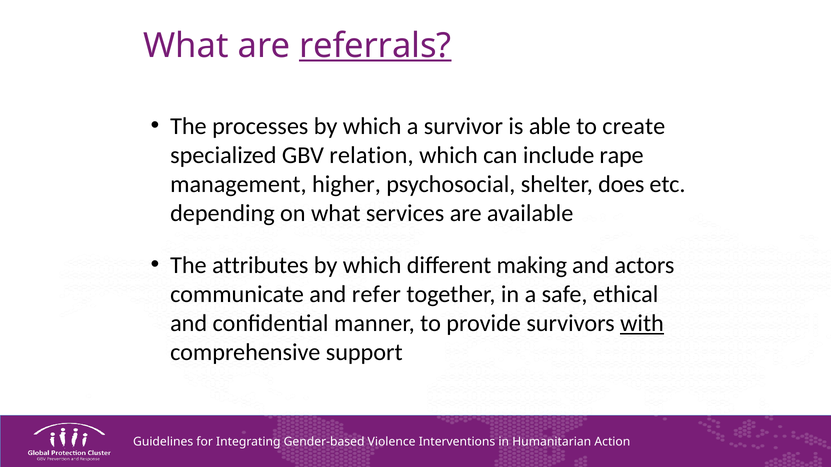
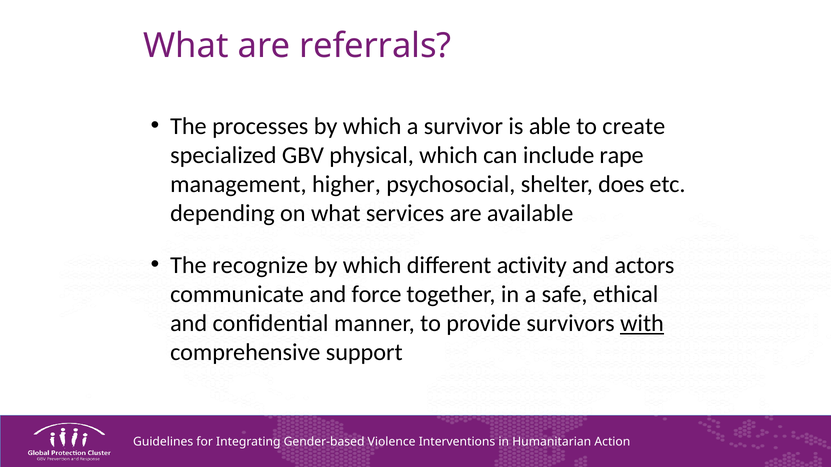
referrals underline: present -> none
relation: relation -> physical
attributes: attributes -> recognize
making: making -> activity
refer: refer -> force
